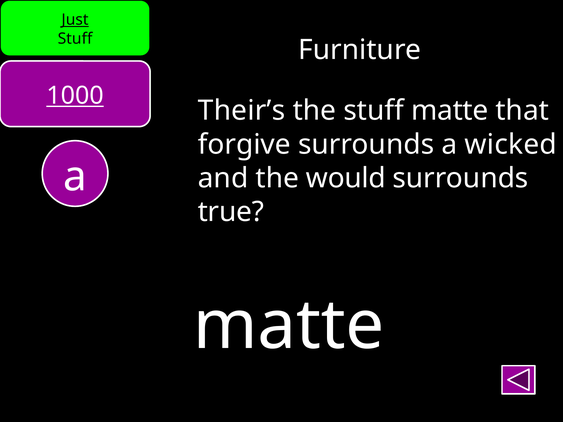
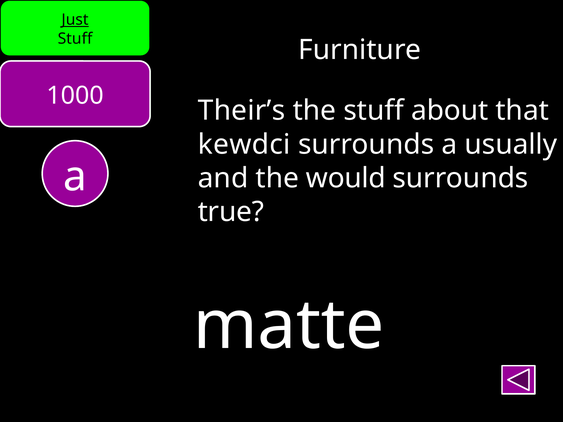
1000 underline: present -> none
stuff matte: matte -> about
forgive: forgive -> kewdci
wicked: wicked -> usually
